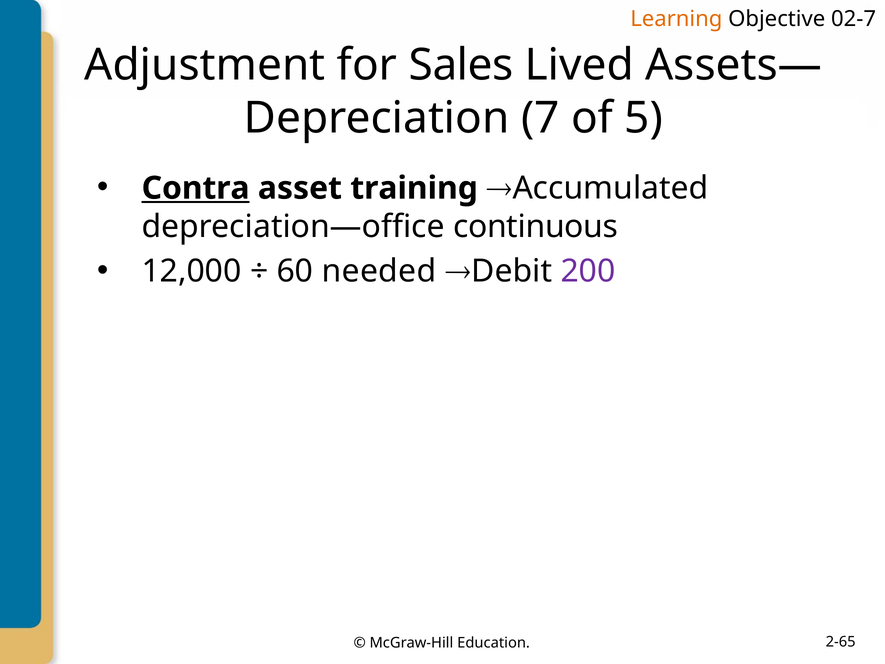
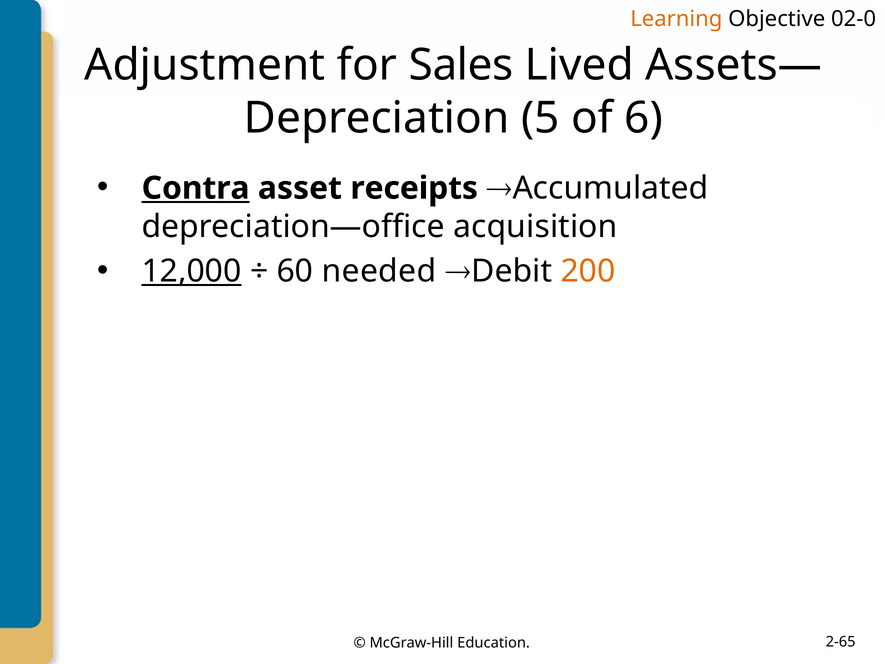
02-7: 02-7 -> 02-0
7: 7 -> 5
5: 5 -> 6
training: training -> receipts
continuous: continuous -> acquisition
12,000 underline: none -> present
200 colour: purple -> orange
